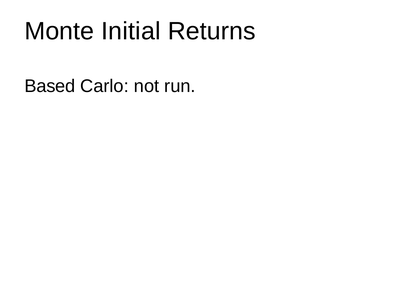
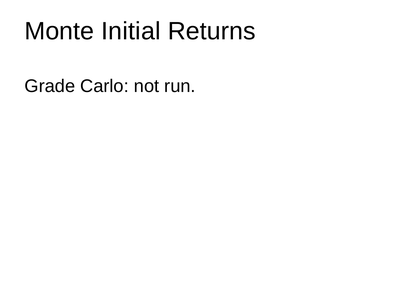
Based: Based -> Grade
